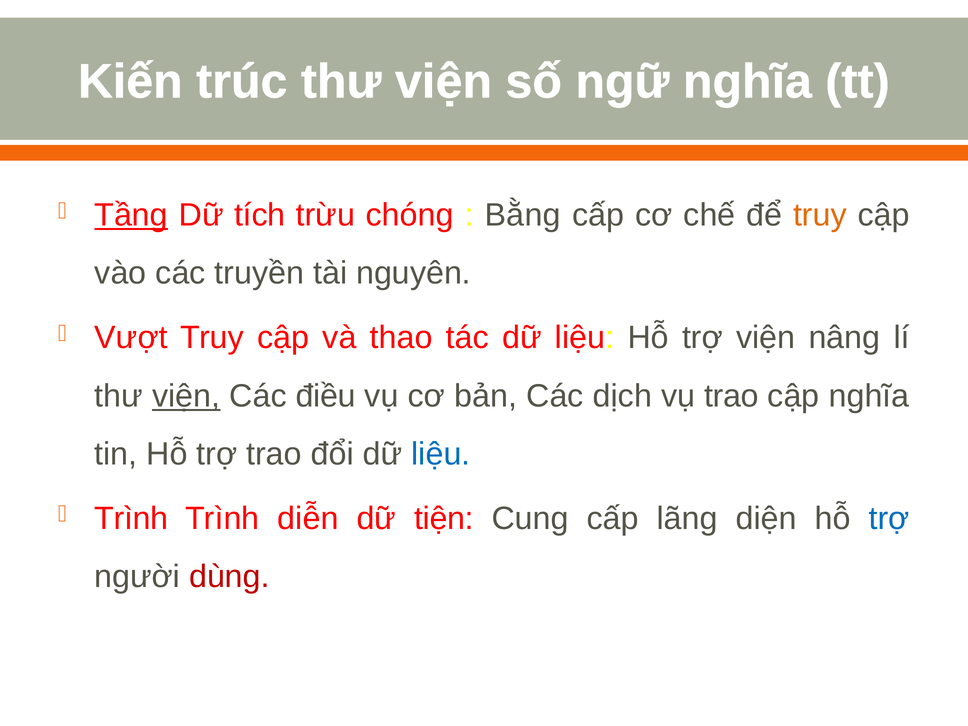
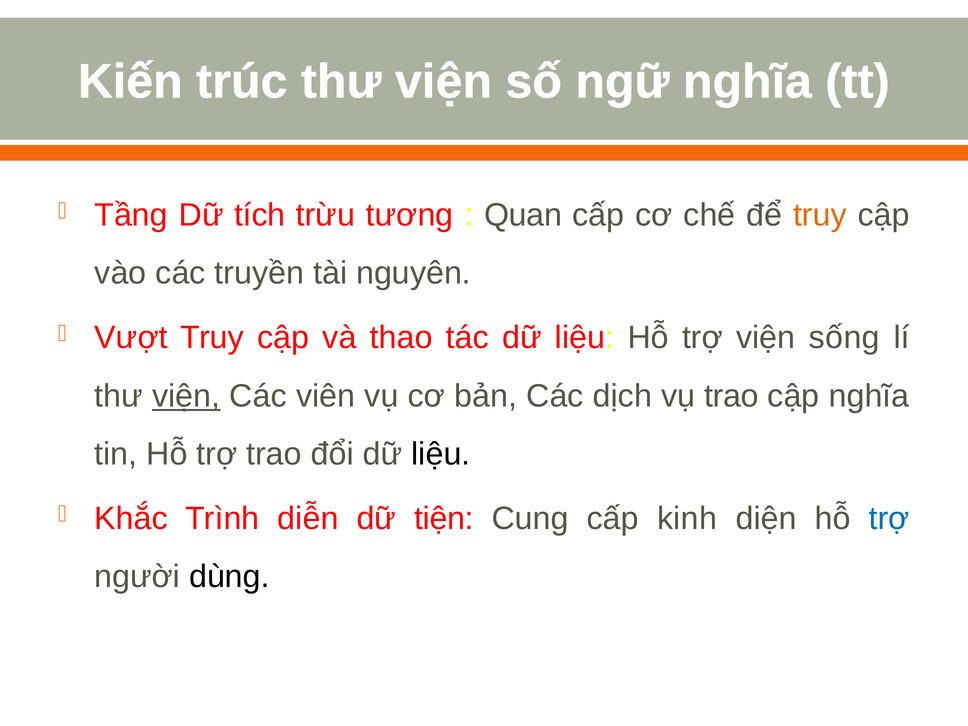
Tầng underline: present -> none
chóng: chóng -> tương
Bằng: Bằng -> Quan
nâng: nâng -> sống
điều: điều -> viên
liệu at (441, 454) colour: blue -> black
Trình at (131, 519): Trình -> Khắc
lãng: lãng -> kinh
dùng colour: red -> black
